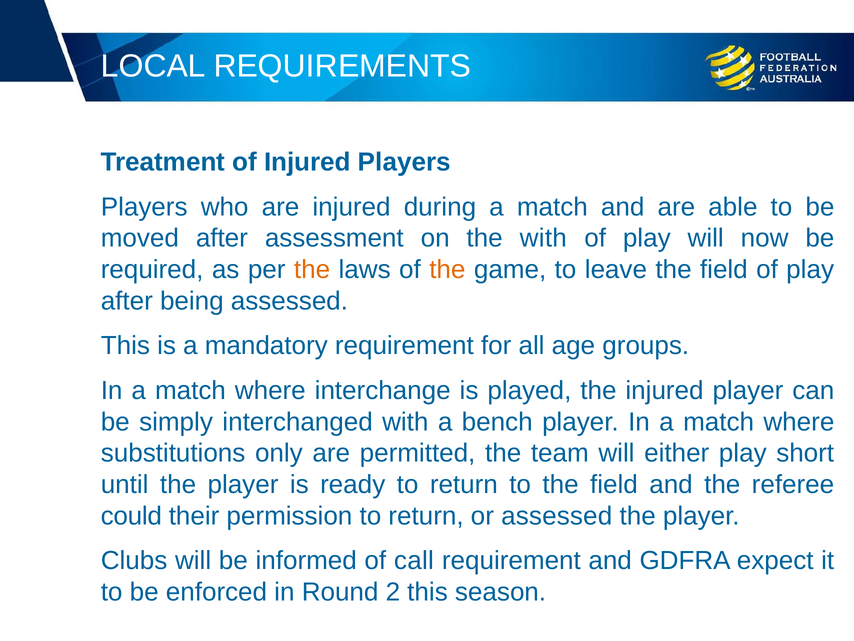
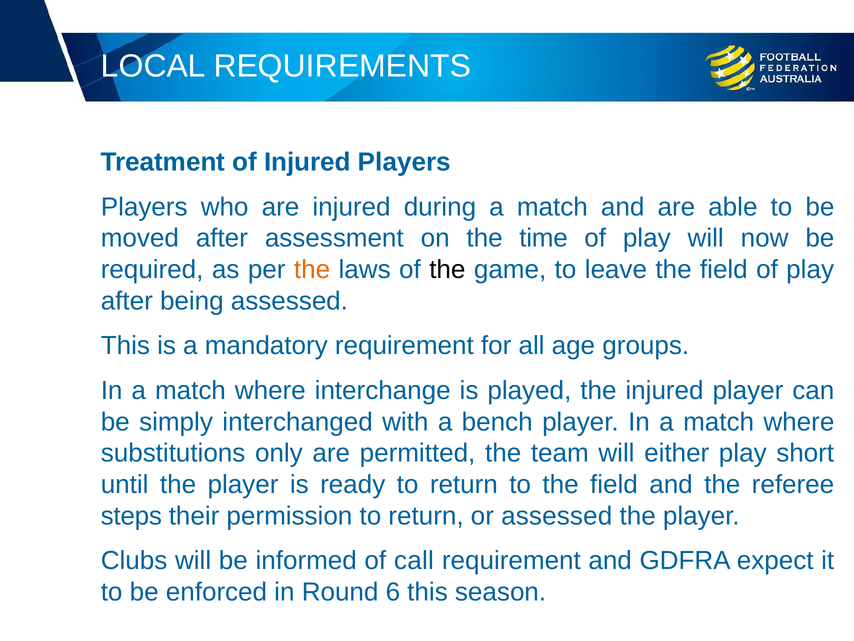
the with: with -> time
the at (447, 269) colour: orange -> black
could: could -> steps
2: 2 -> 6
